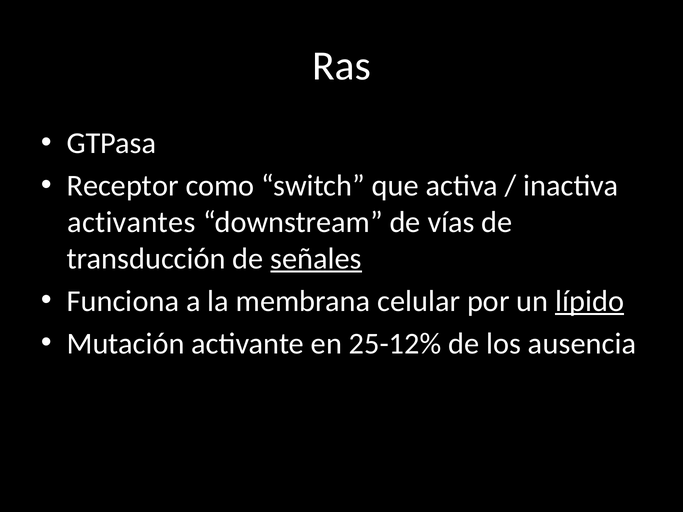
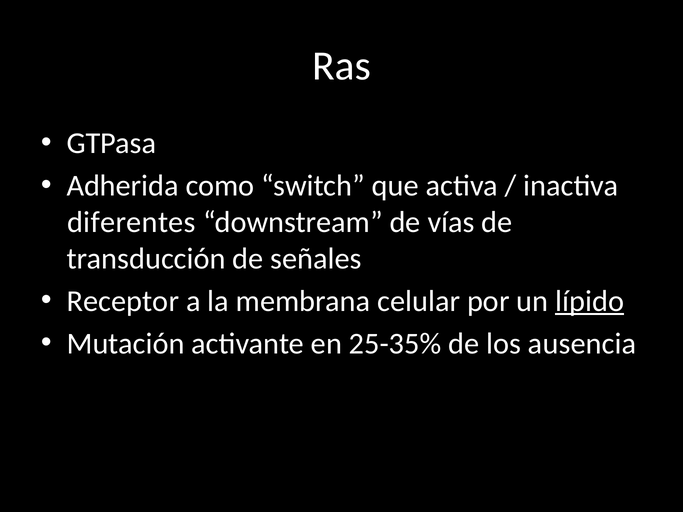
Receptor: Receptor -> Adherida
activantes: activantes -> diferentes
señales underline: present -> none
Funciona: Funciona -> Receptor
25-12%: 25-12% -> 25-35%
